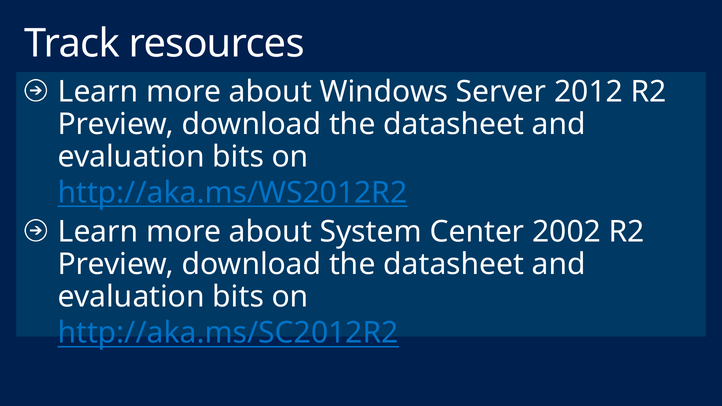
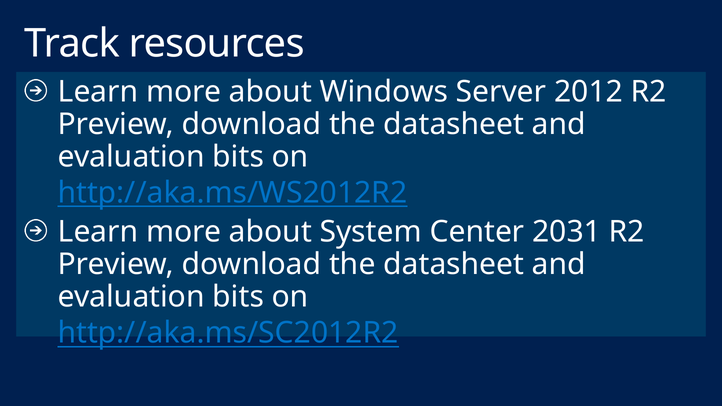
2002: 2002 -> 2031
